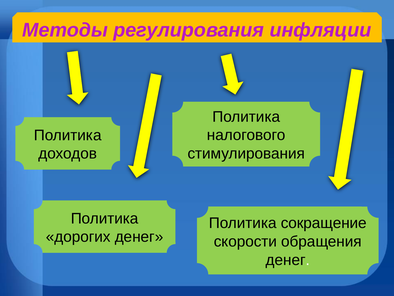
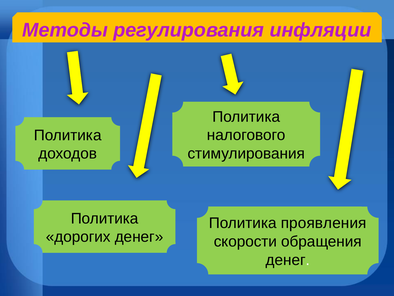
сокращение: сокращение -> проявления
